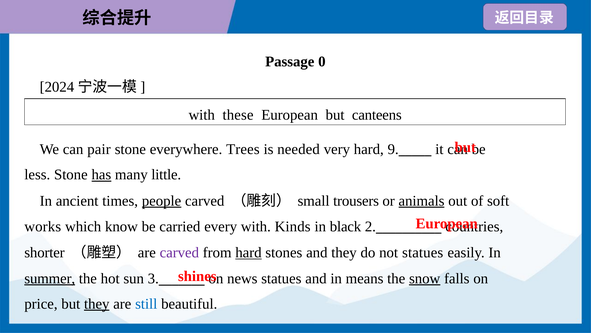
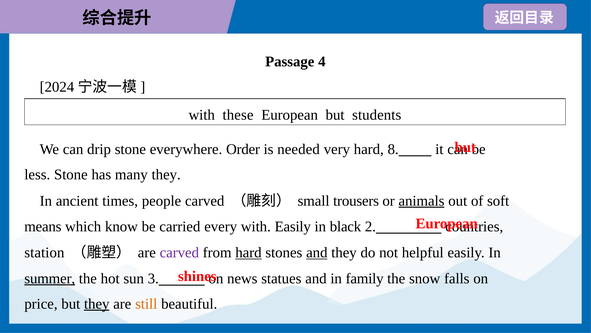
0: 0 -> 4
canteens: canteens -> students
pair: pair -> drip
Trees: Trees -> Order
9: 9 -> 8
has underline: present -> none
many little: little -> they
people underline: present -> none
works: works -> means
with Kinds: Kinds -> Easily
shorter: shorter -> station
and at (317, 252) underline: none -> present
not statues: statues -> helpful
means: means -> family
snow underline: present -> none
still colour: blue -> orange
